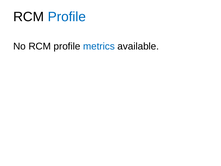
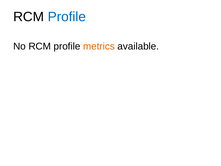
metrics colour: blue -> orange
